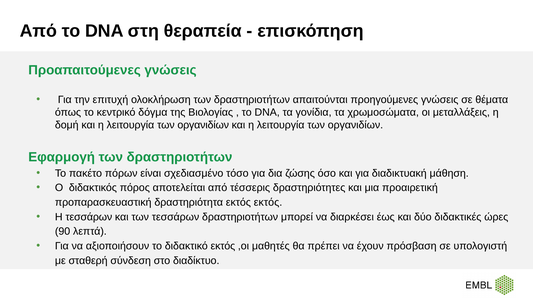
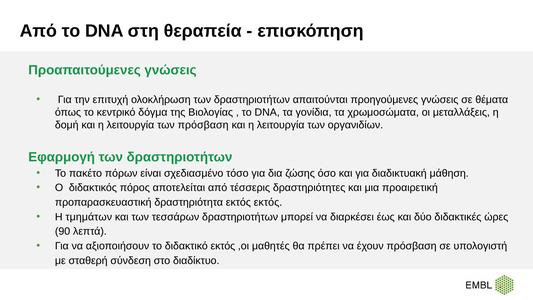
οργανιδίων at (203, 125): οργανιδίων -> πρόσβαση
Η τεσσάρων: τεσσάρων -> τμημάτων
